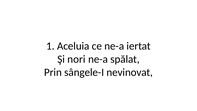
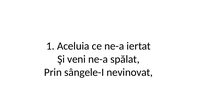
nori: nori -> veni
